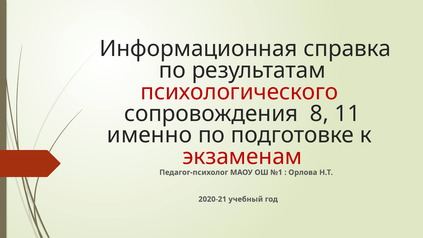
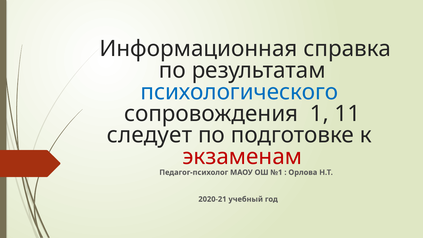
психологического colour: red -> blue
8: 8 -> 1
именно: именно -> следует
